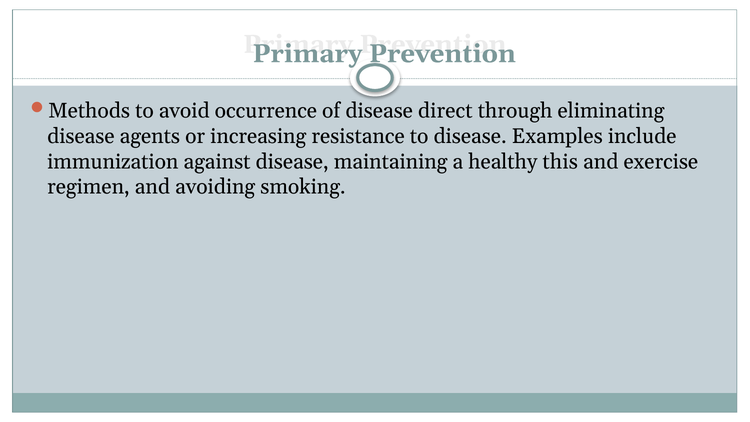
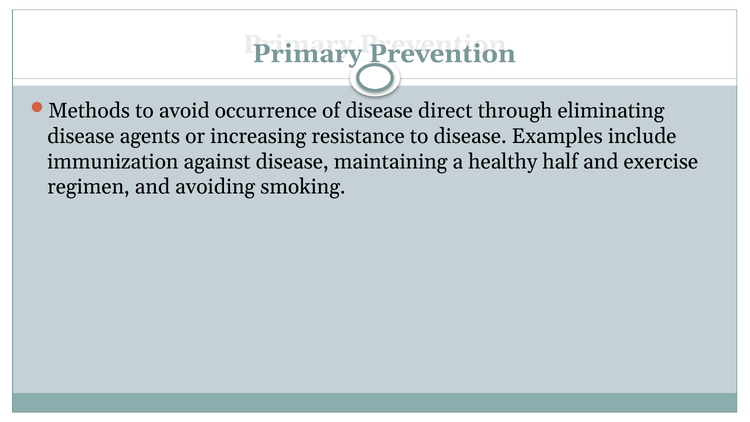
this: this -> half
